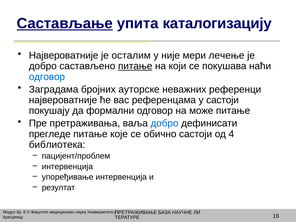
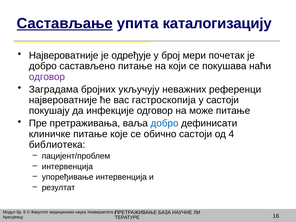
осталим: осталим -> одређује
није: није -> број
лечење: лечење -> почетак
питање at (135, 66) underline: present -> none
одговор at (47, 77) colour: blue -> purple
ауторске: ауторске -> укључују
референцама: референцама -> гастроскопија
формални: формални -> инфекције
прегледе: прегледе -> клиничке
